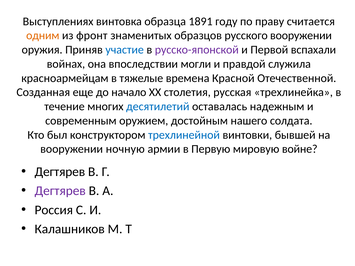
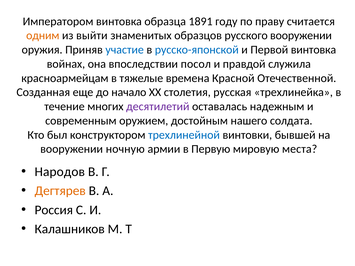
Выступлениях: Выступлениях -> Императором
фронт: фронт -> выйти
русско-японской colour: purple -> blue
Первой вспахали: вспахали -> винтовка
могли: могли -> посол
десятилетий colour: blue -> purple
войне: войне -> места
Дегтярев at (60, 172): Дегтярев -> Народов
Дегтярев at (60, 191) colour: purple -> orange
